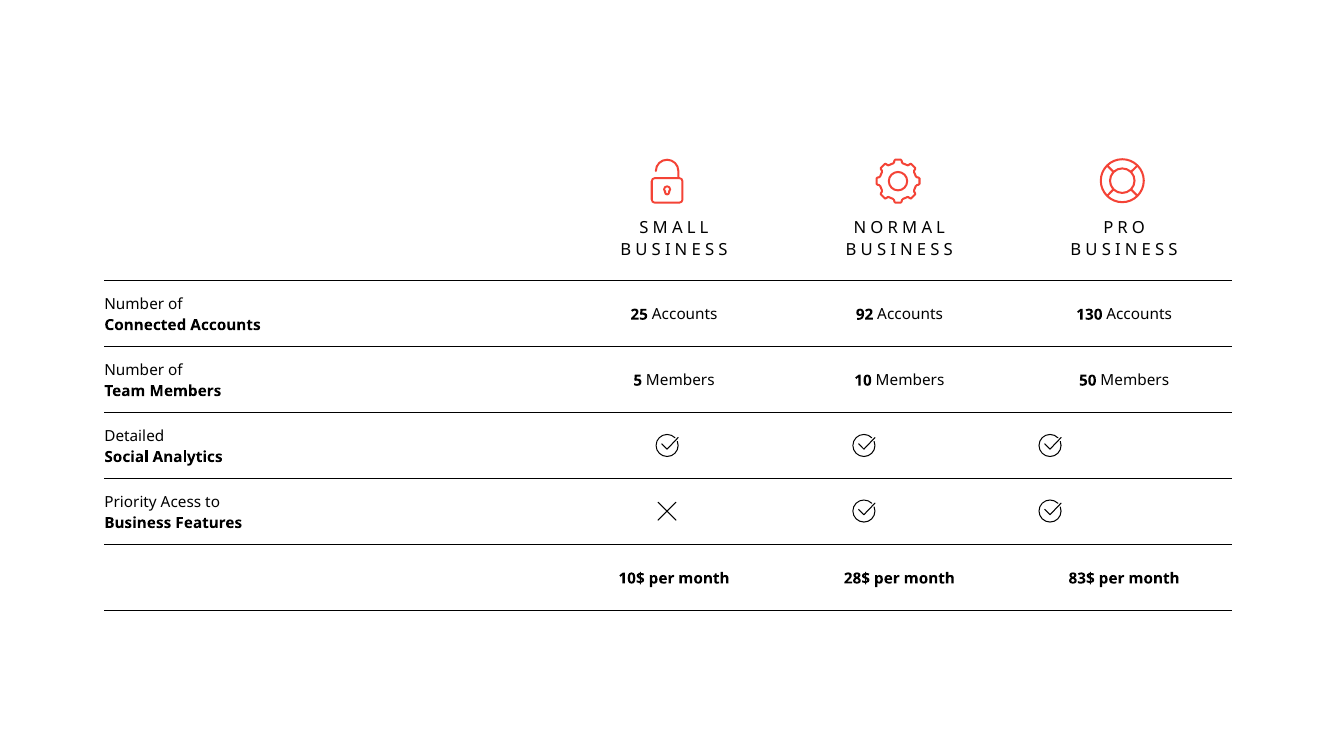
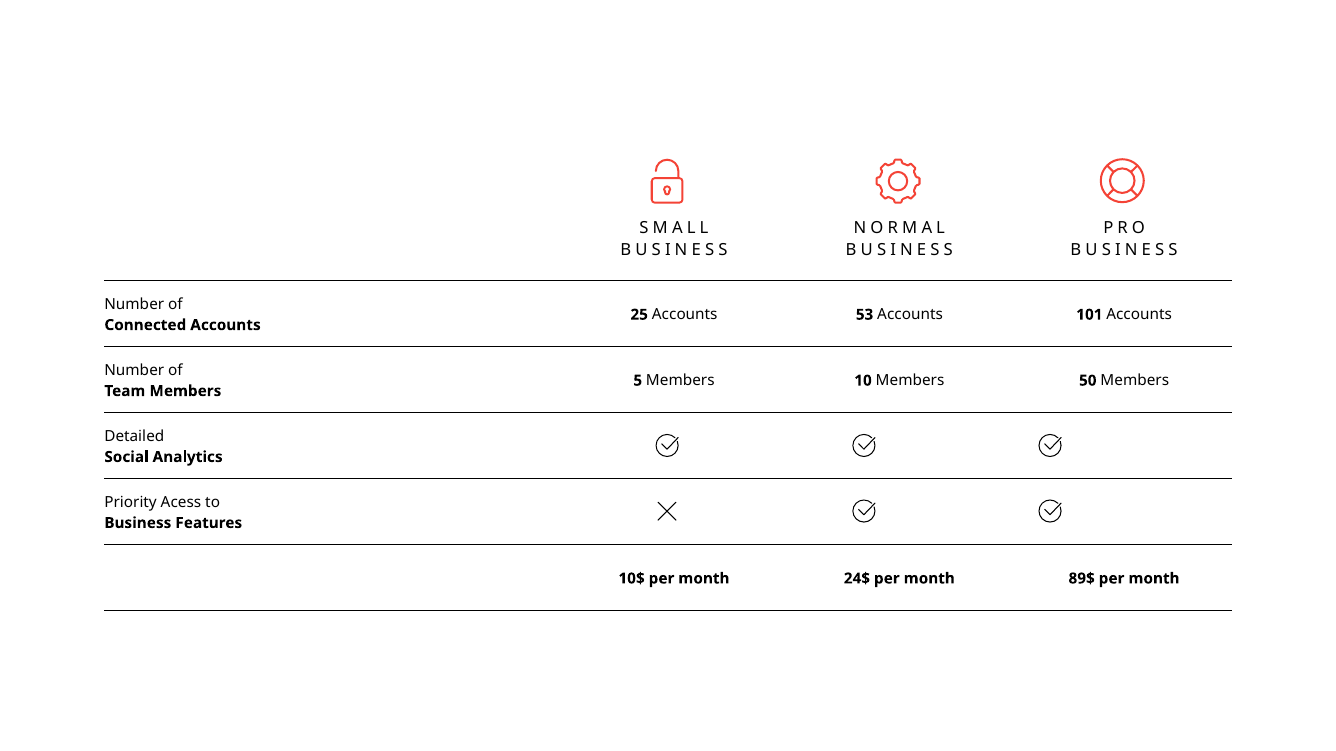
92: 92 -> 53
130: 130 -> 101
28$: 28$ -> 24$
83$: 83$ -> 89$
